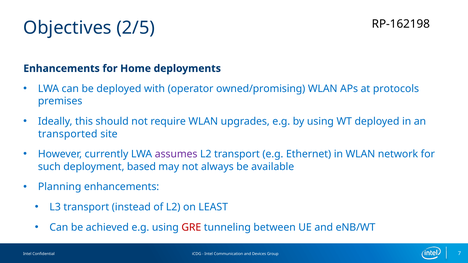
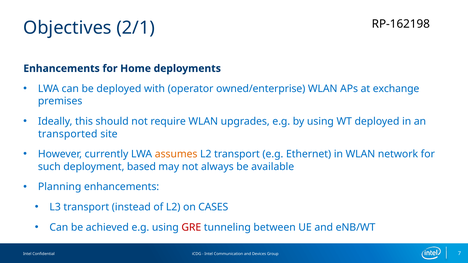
2/5: 2/5 -> 2/1
owned/promising: owned/promising -> owned/enterprise
protocols: protocols -> exchange
assumes colour: purple -> orange
LEAST: LEAST -> CASES
